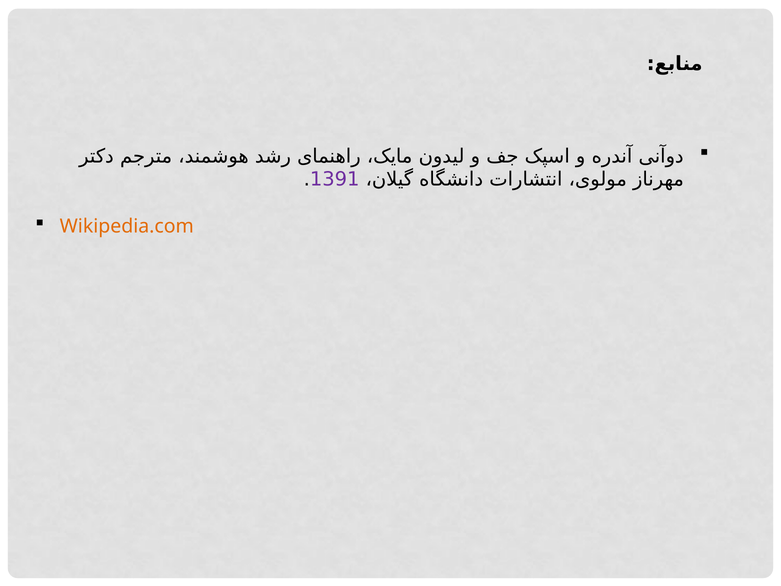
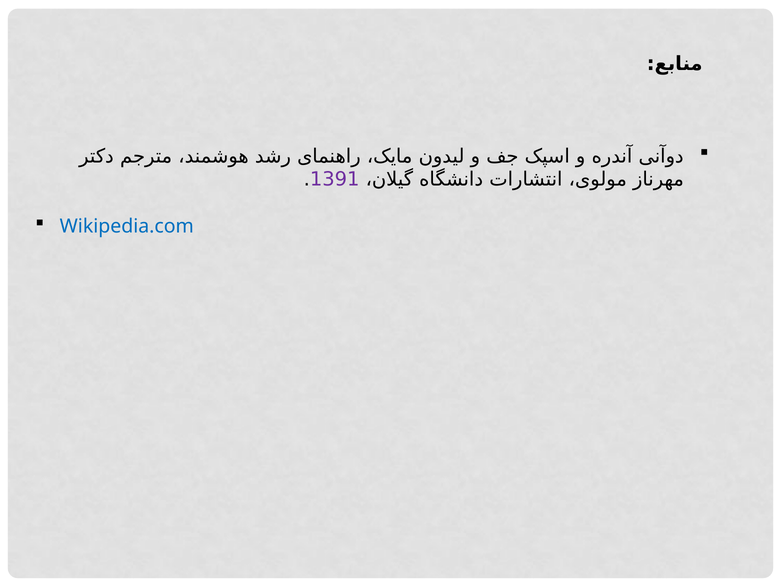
Wikipedia.com colour: orange -> blue
